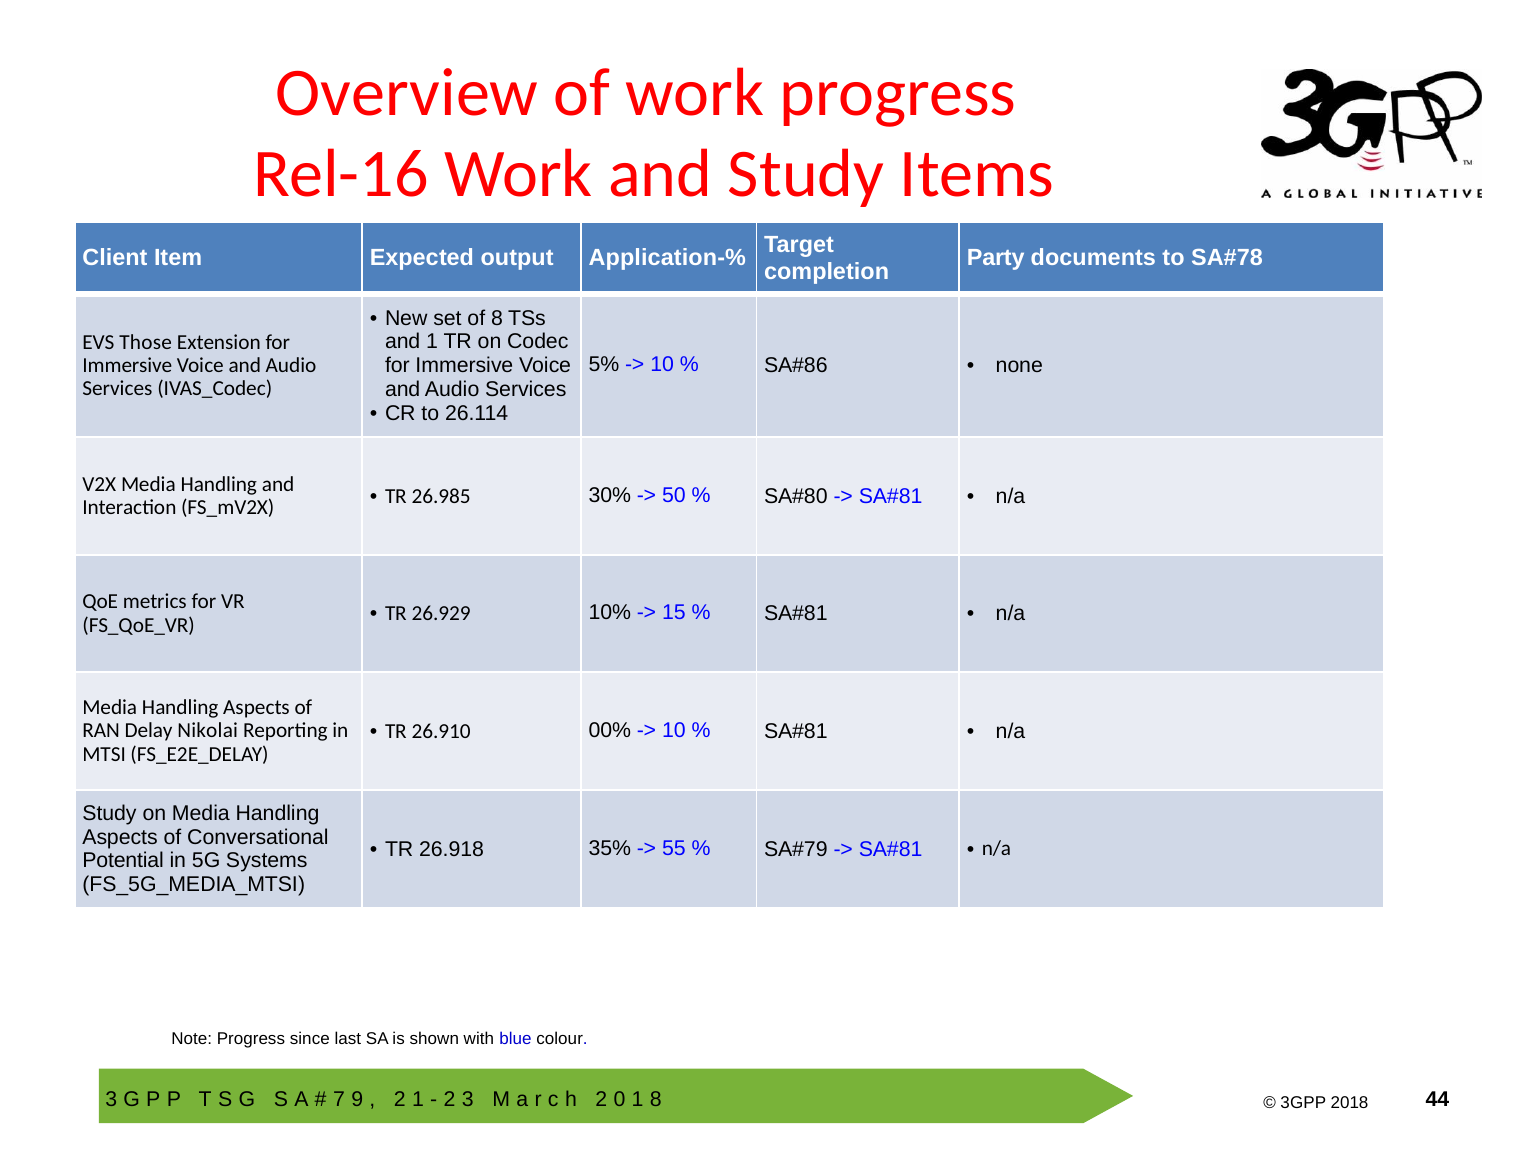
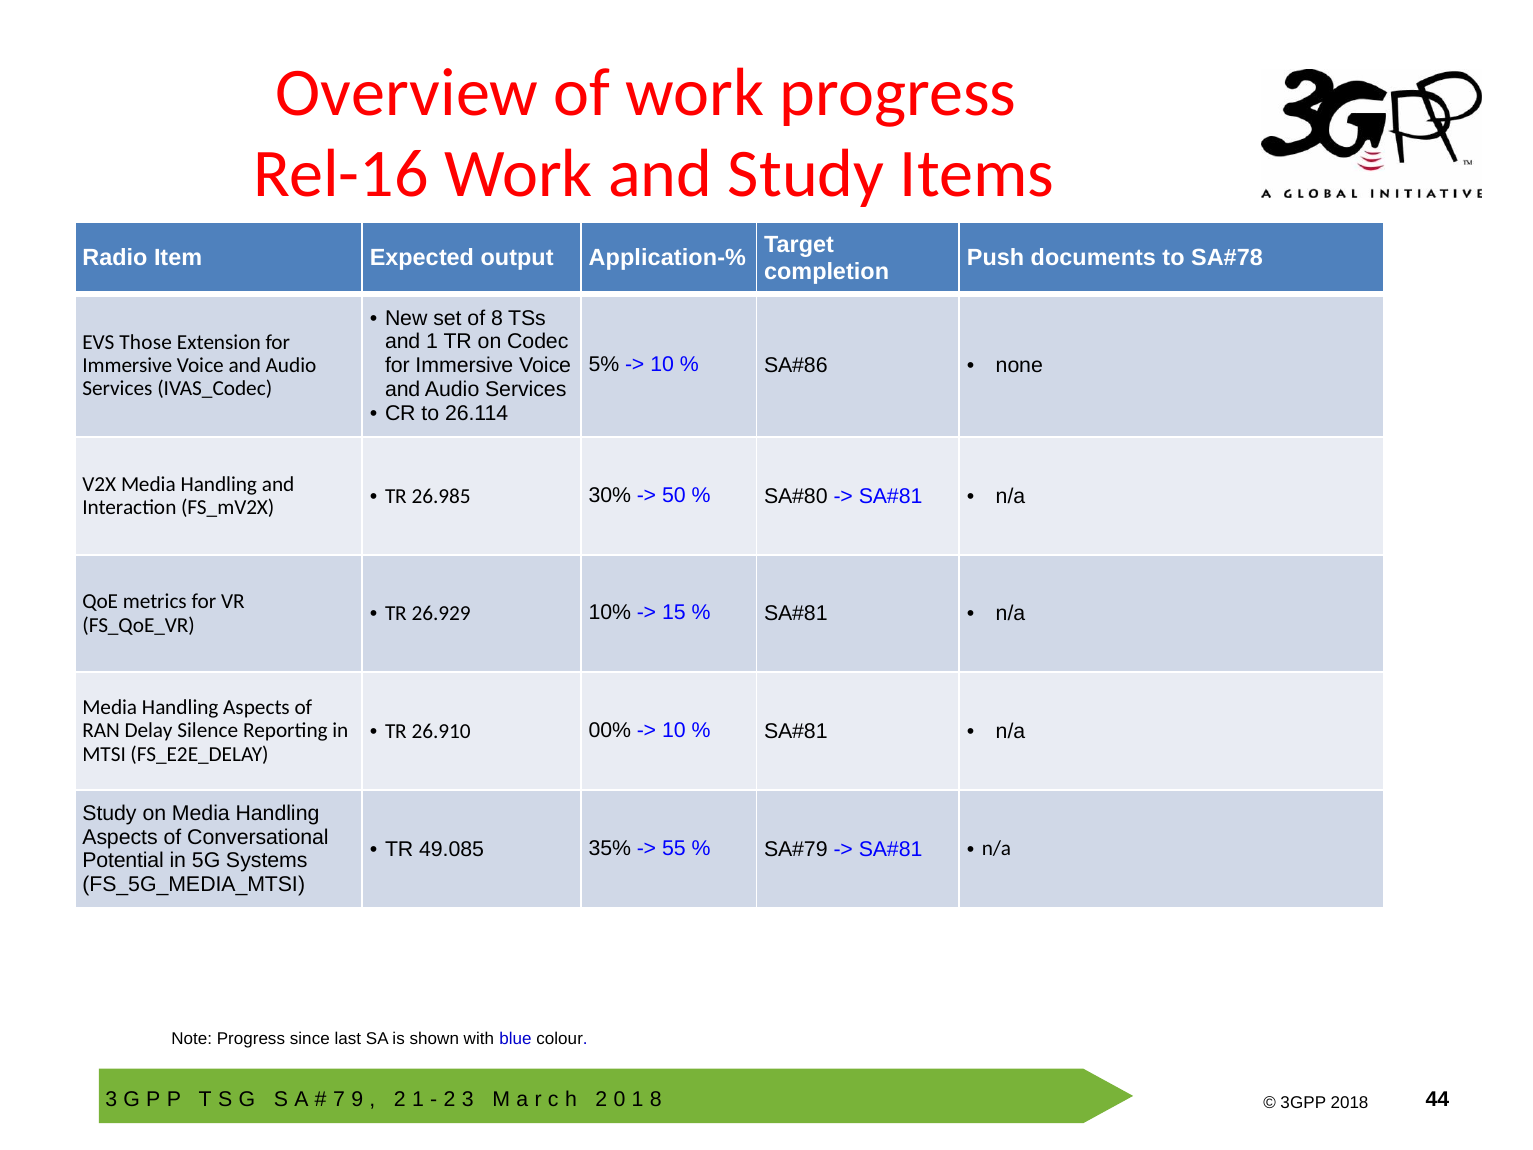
Client: Client -> Radio
Party: Party -> Push
Nikolai: Nikolai -> Silence
26.918: 26.918 -> 49.085
